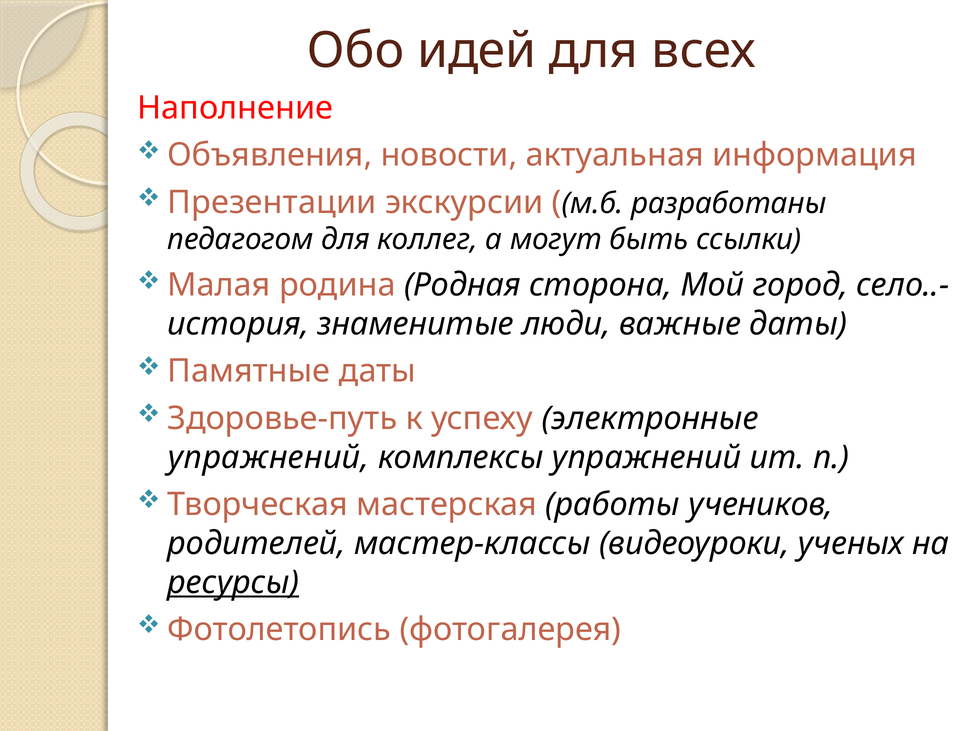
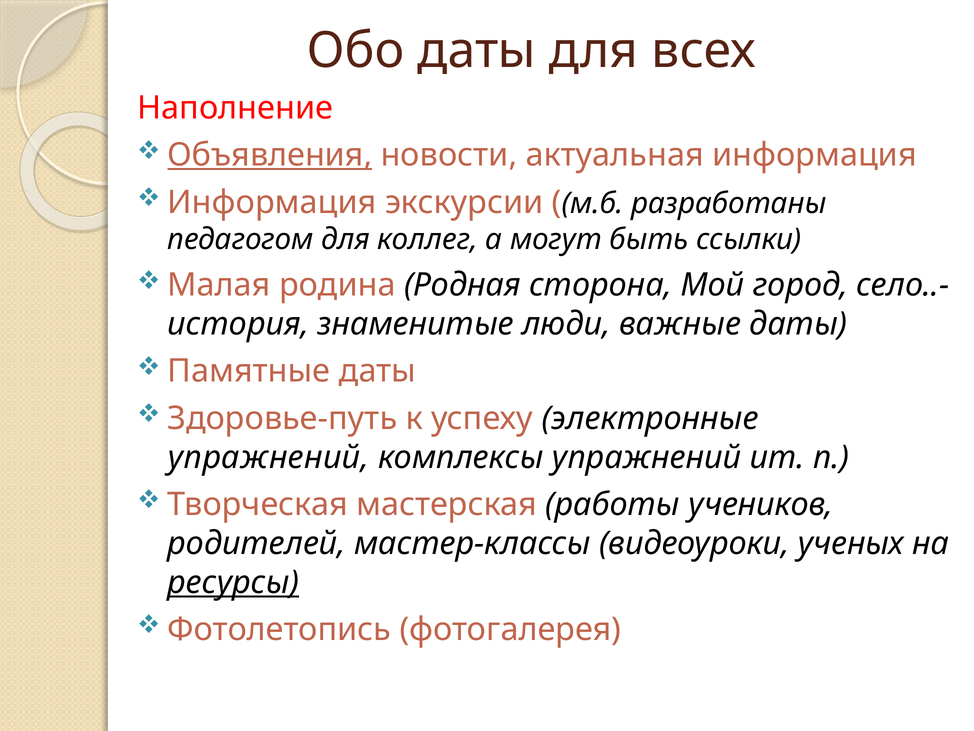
Обо идей: идей -> даты
Объявления underline: none -> present
Презентации at (272, 202): Презентации -> Информация
